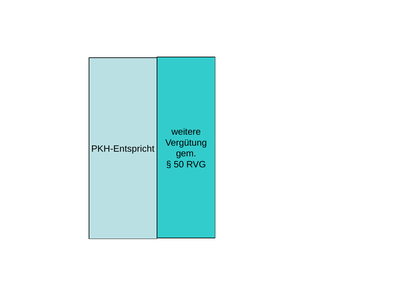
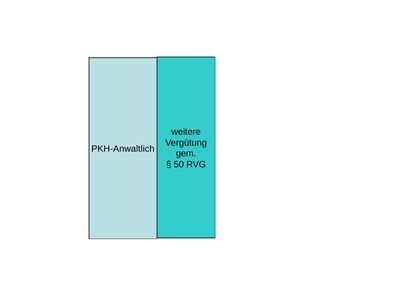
PKH-Entspricht: PKH-Entspricht -> PKH-Anwaltlich
